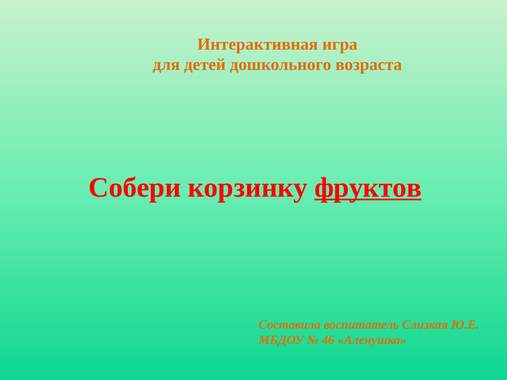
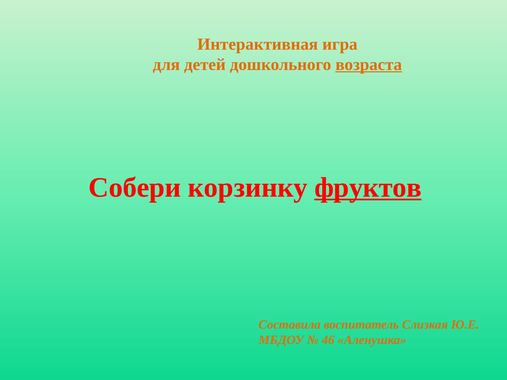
возраста underline: none -> present
